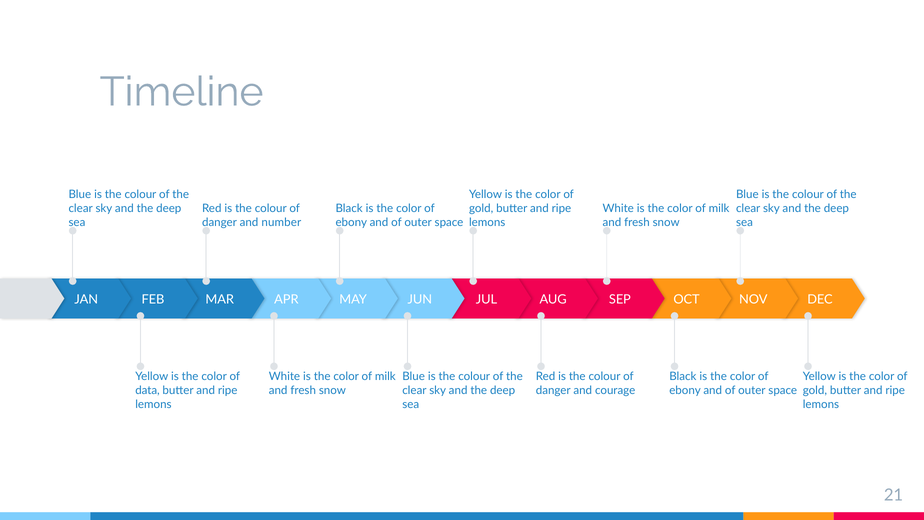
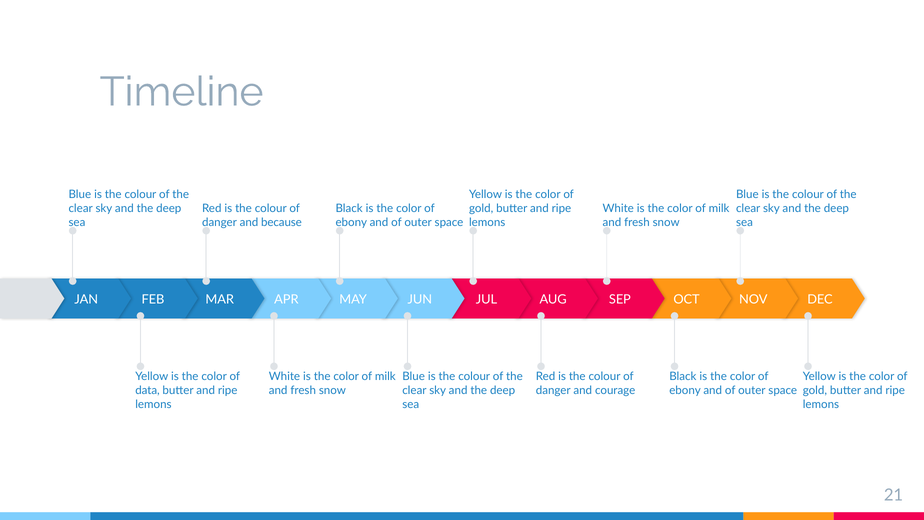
number: number -> because
